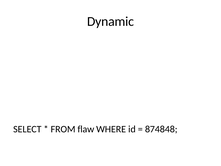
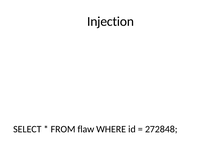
Dynamic: Dynamic -> Injection
874848: 874848 -> 272848
